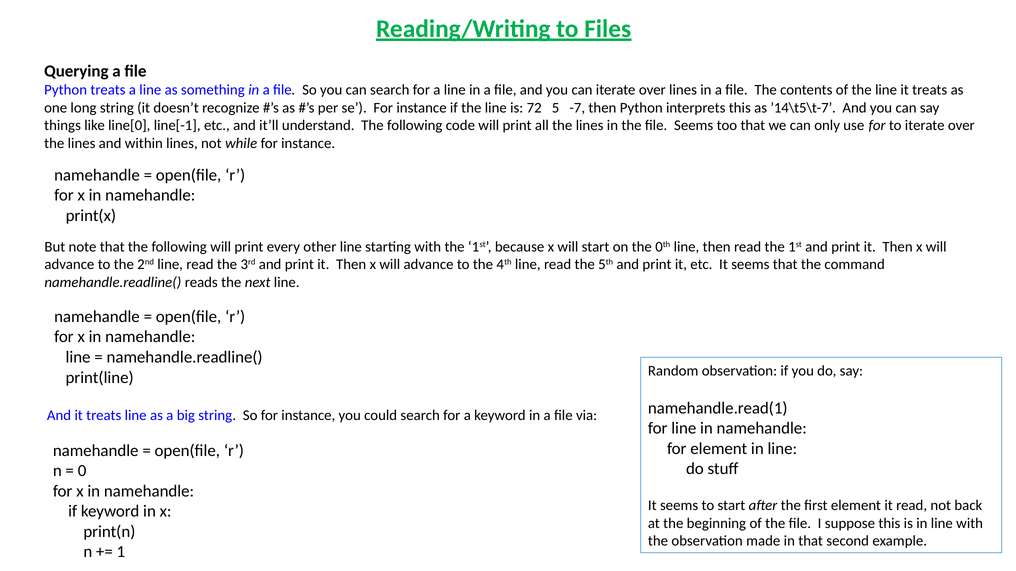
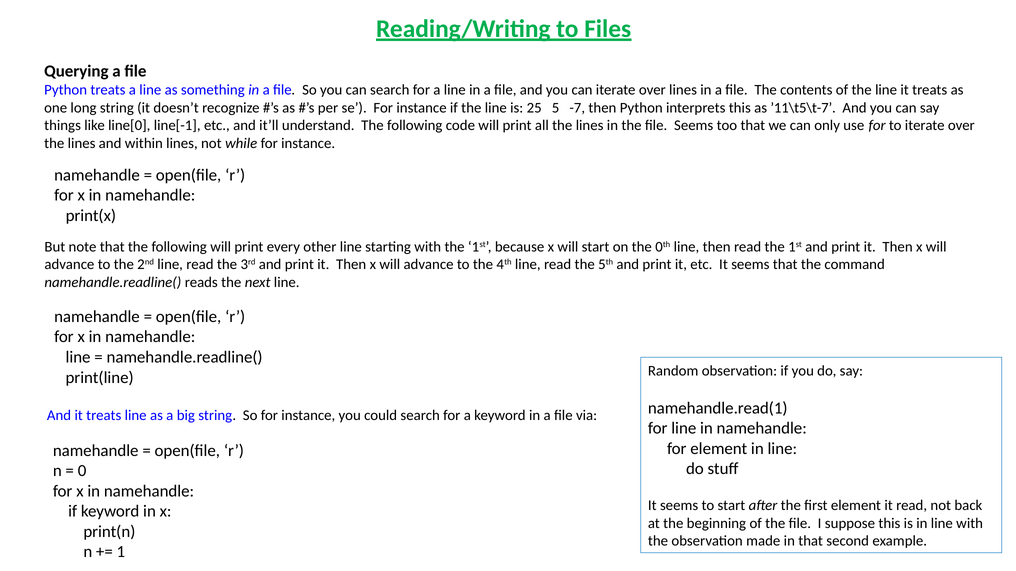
72: 72 -> 25
’14\t5\t-7: ’14\t5\t-7 -> ’11\t5\t-7
